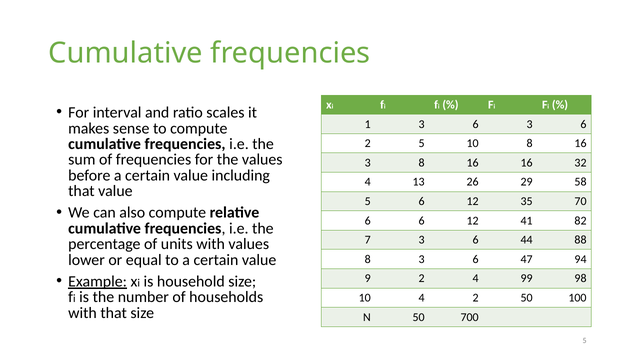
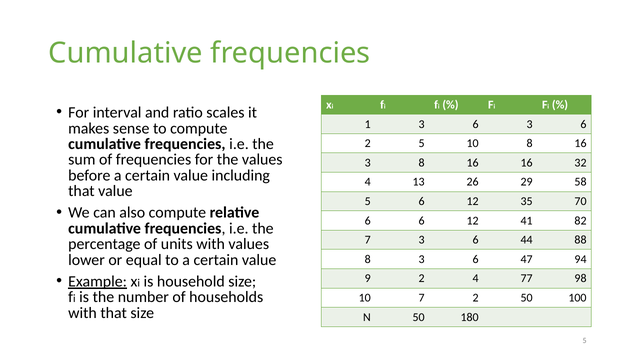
99: 99 -> 77
10 4: 4 -> 7
700: 700 -> 180
